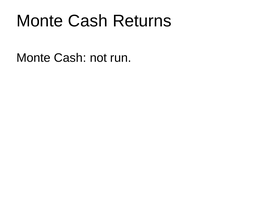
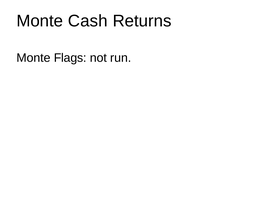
Cash at (70, 58): Cash -> Flags
